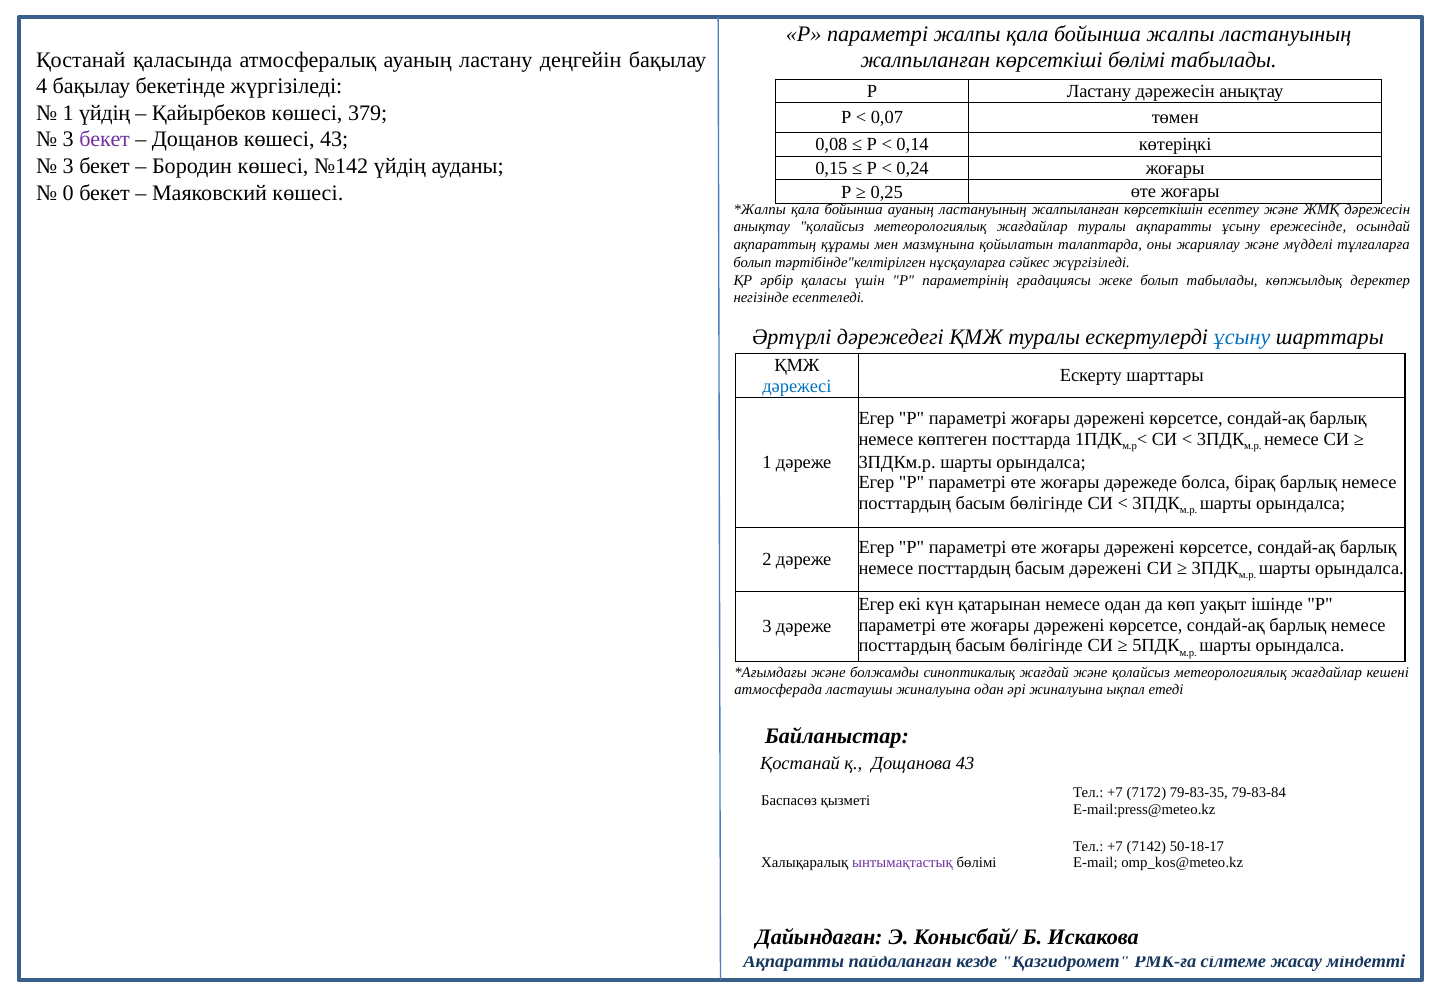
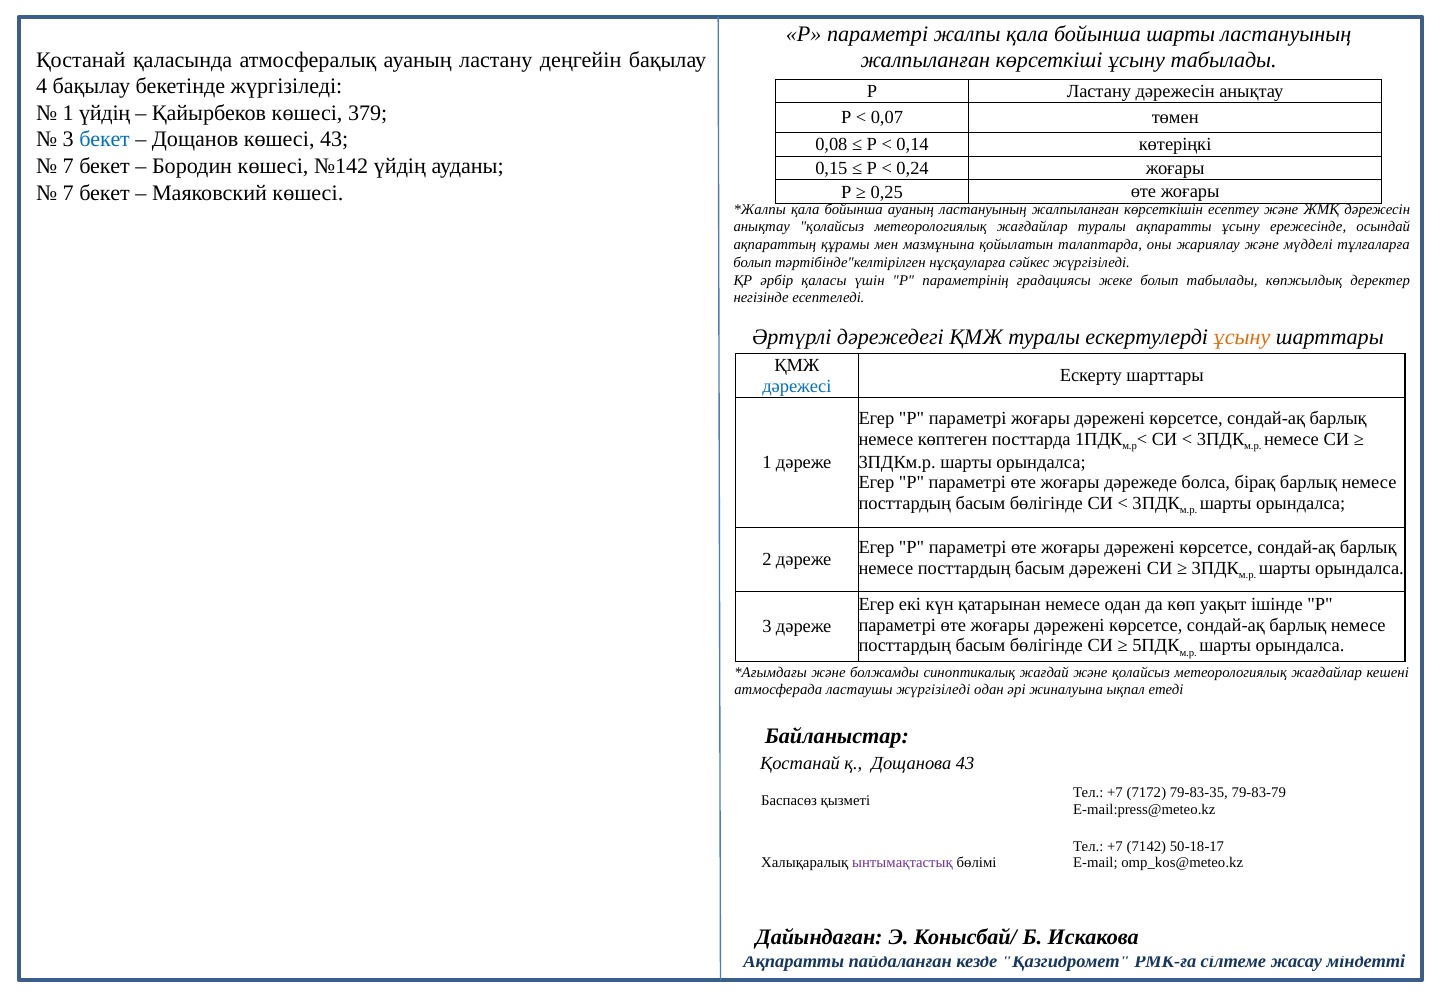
бойынша жалпы: жалпы -> шарты
көрсеткіші бөлімі: бөлімі -> ұсыну
бекет at (105, 140) colour: purple -> blue
3 at (68, 166): 3 -> 7
0 at (68, 193): 0 -> 7
ұсыну at (1242, 337) colour: blue -> orange
ластаушы жиналуына: жиналуына -> жүргізіледі
79-83-84: 79-83-84 -> 79-83-79
